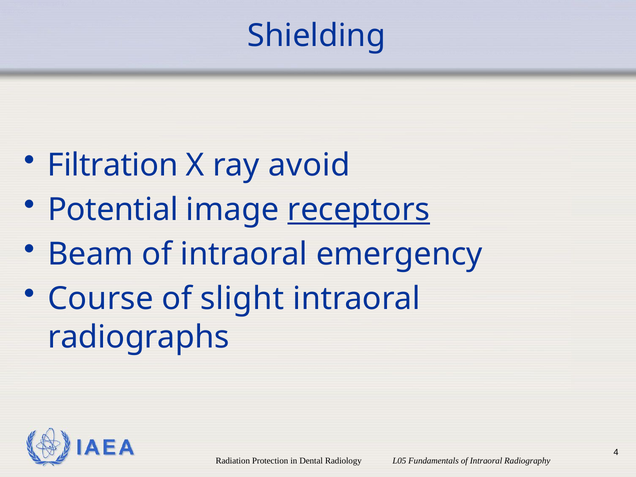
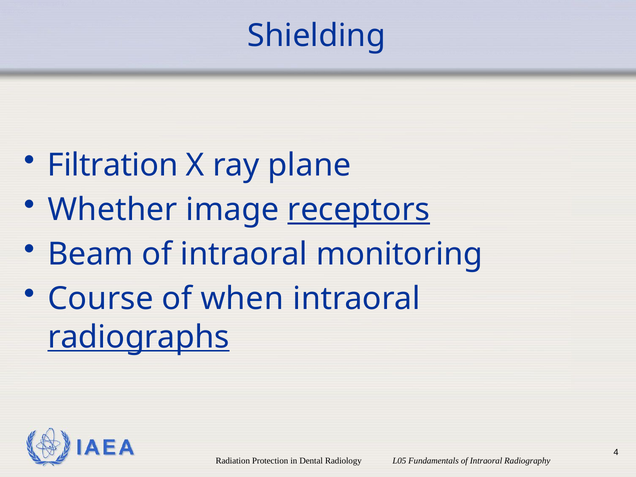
avoid: avoid -> plane
Potential: Potential -> Whether
emergency: emergency -> monitoring
slight: slight -> when
radiographs underline: none -> present
